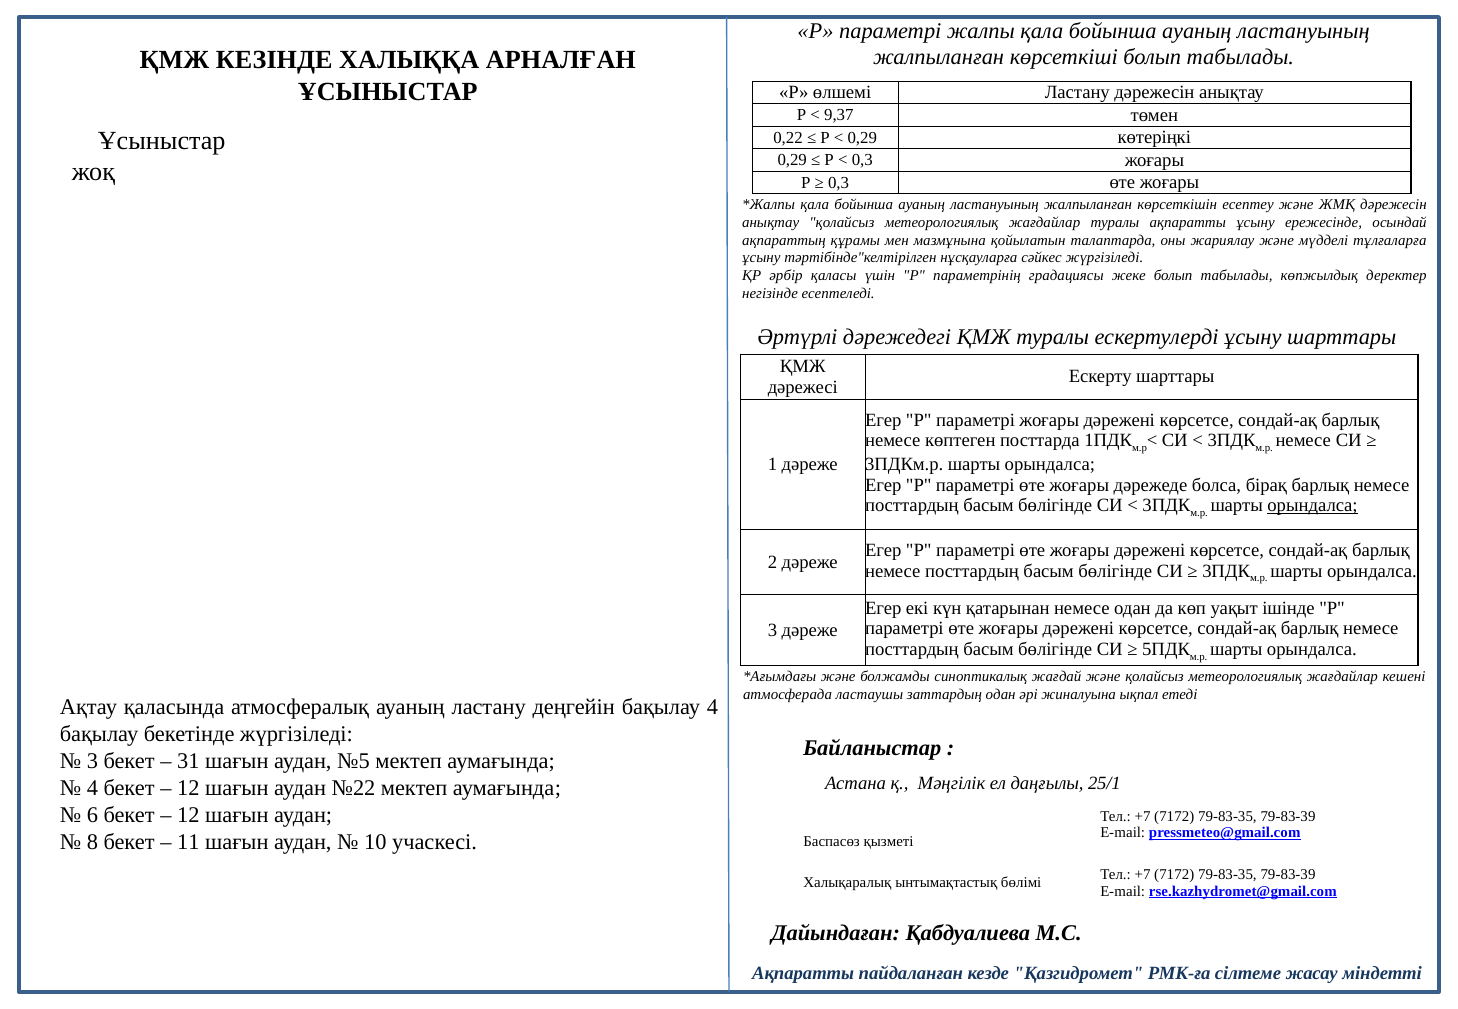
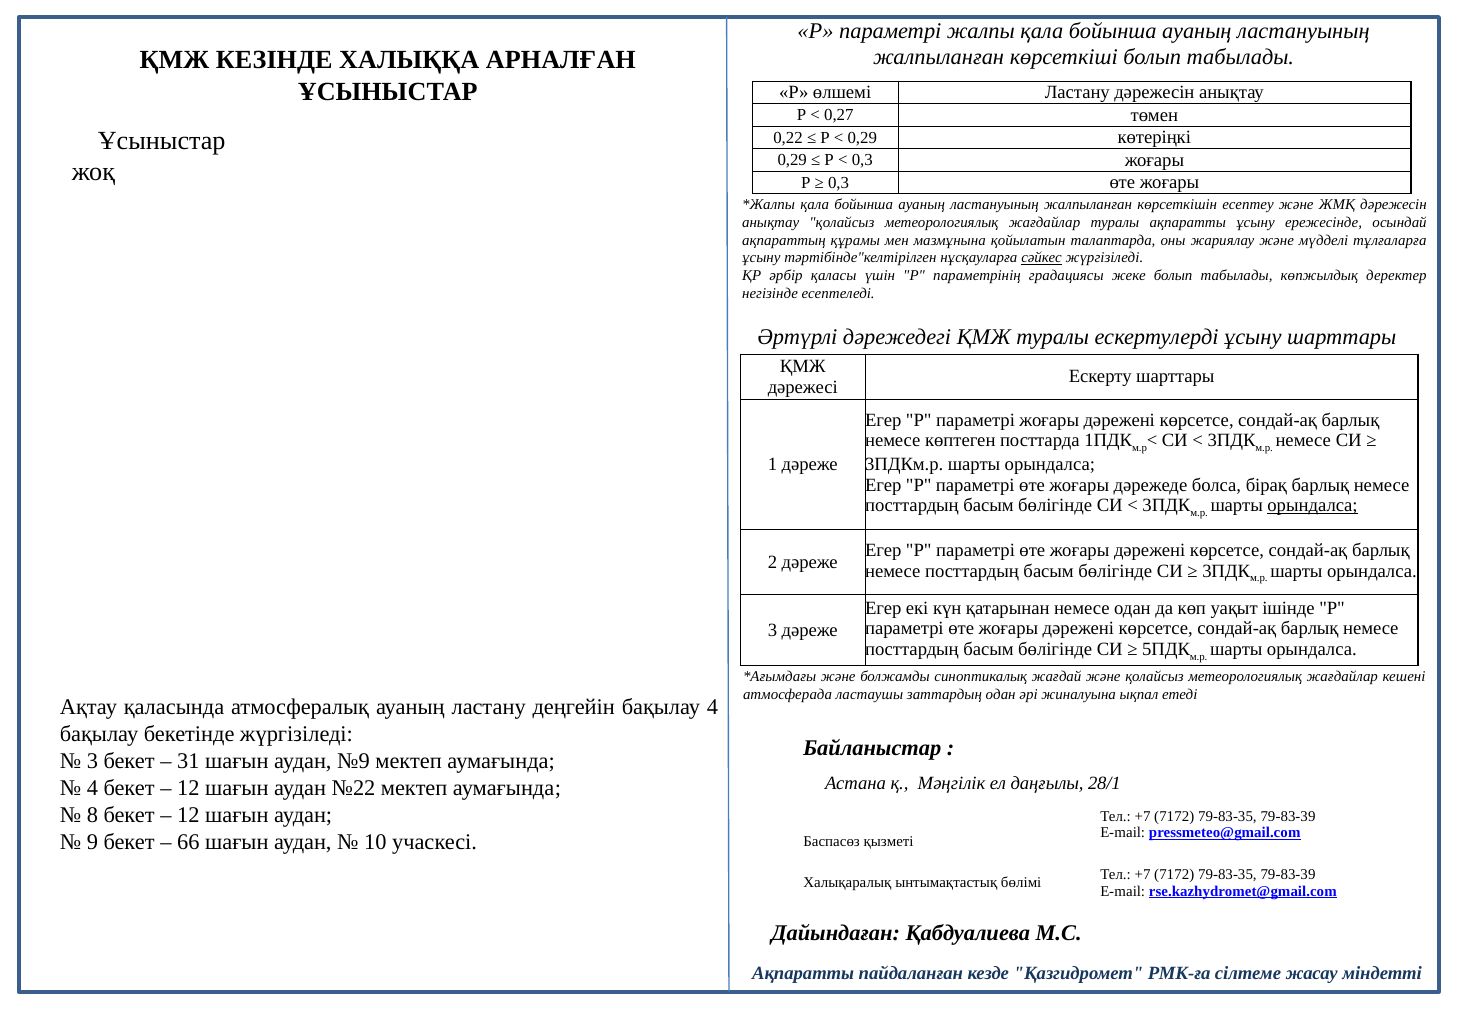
9,37: 9,37 -> 0,27
сәйкес underline: none -> present
№5: №5 -> №9
25/1: 25/1 -> 28/1
6: 6 -> 8
8: 8 -> 9
11: 11 -> 66
